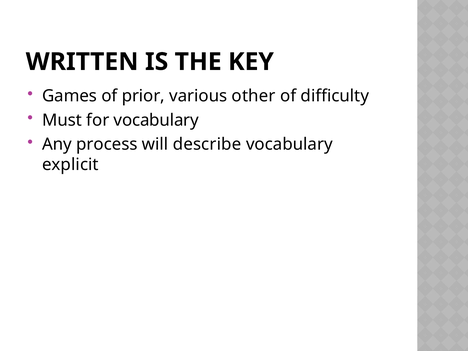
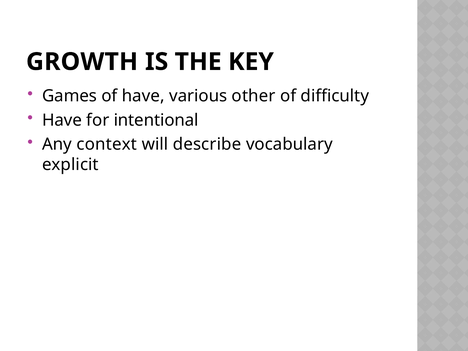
WRITTEN: WRITTEN -> GROWTH
of prior: prior -> have
Must at (62, 120): Must -> Have
for vocabulary: vocabulary -> intentional
process: process -> context
